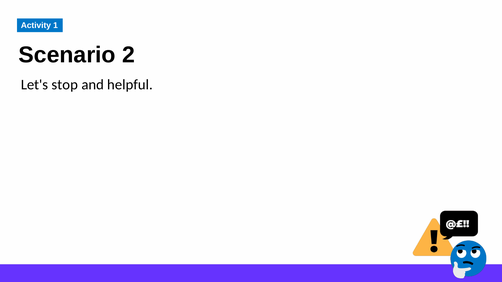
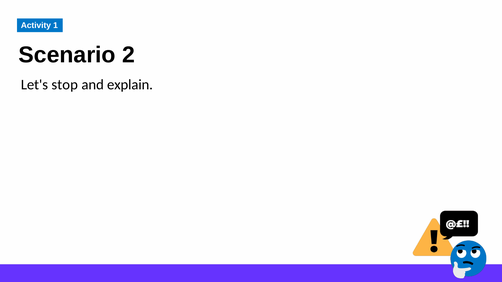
helpful: helpful -> explain
